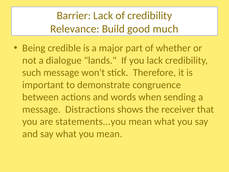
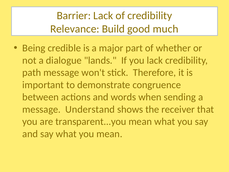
such: such -> path
Distractions: Distractions -> Understand
statements...you: statements...you -> transparent...you
